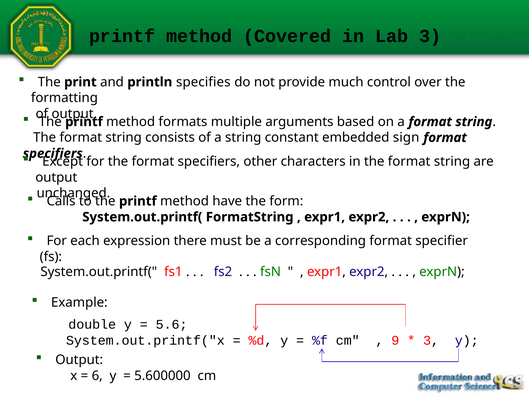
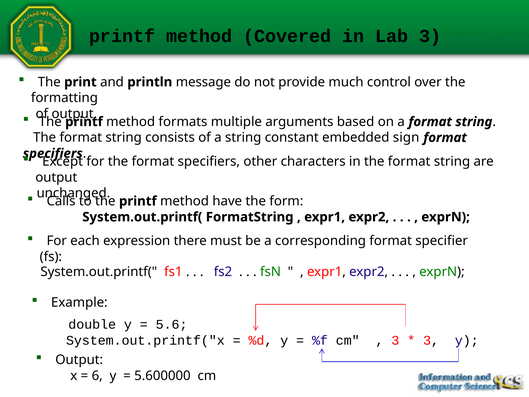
specifies: specifies -> message
9 at (395, 340): 9 -> 3
